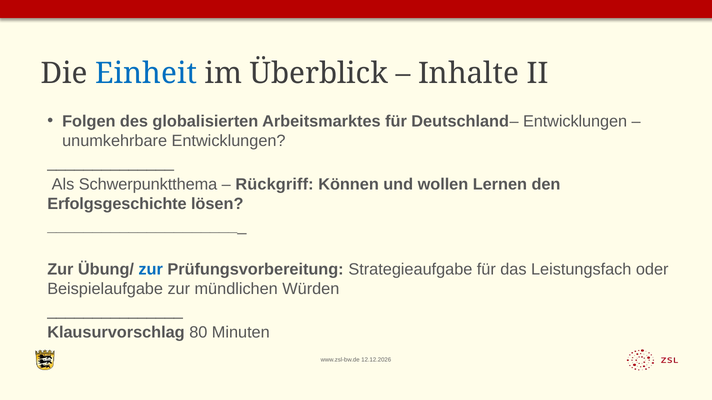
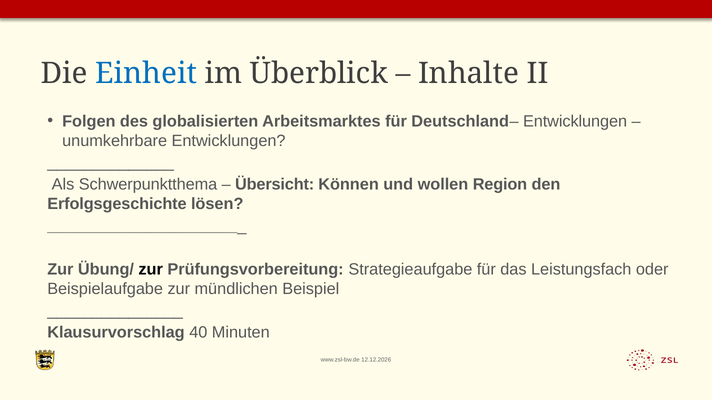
Rückgriff: Rückgriff -> Übersicht
Lernen: Lernen -> Region
zur at (151, 270) colour: blue -> black
Würden: Würden -> Beispiel
80: 80 -> 40
